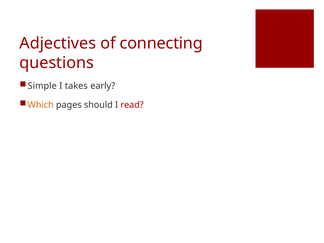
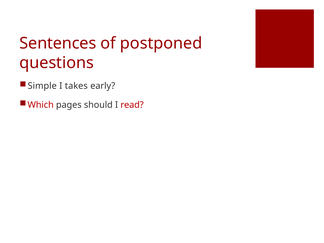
Adjectives: Adjectives -> Sentences
connecting: connecting -> postponed
Which colour: orange -> red
